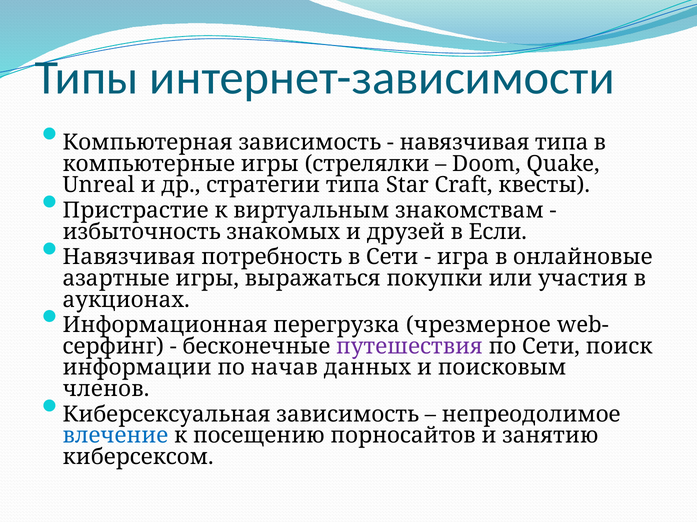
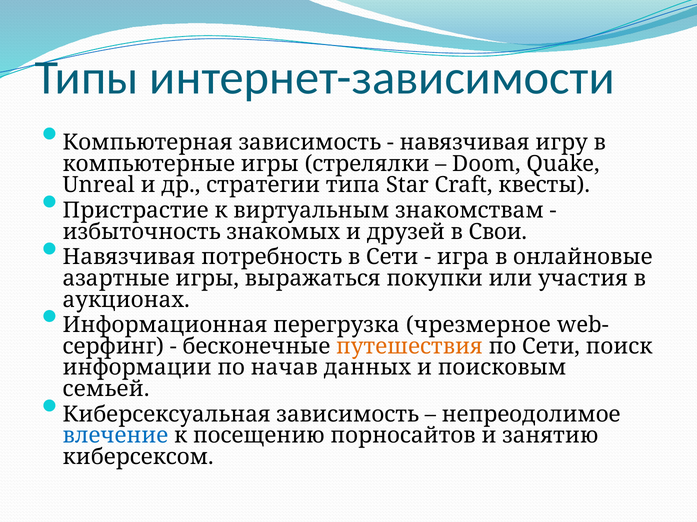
навязчивая типа: типа -> игру
Если: Если -> Свои
путешествия colour: purple -> orange
членов: членов -> семьей
